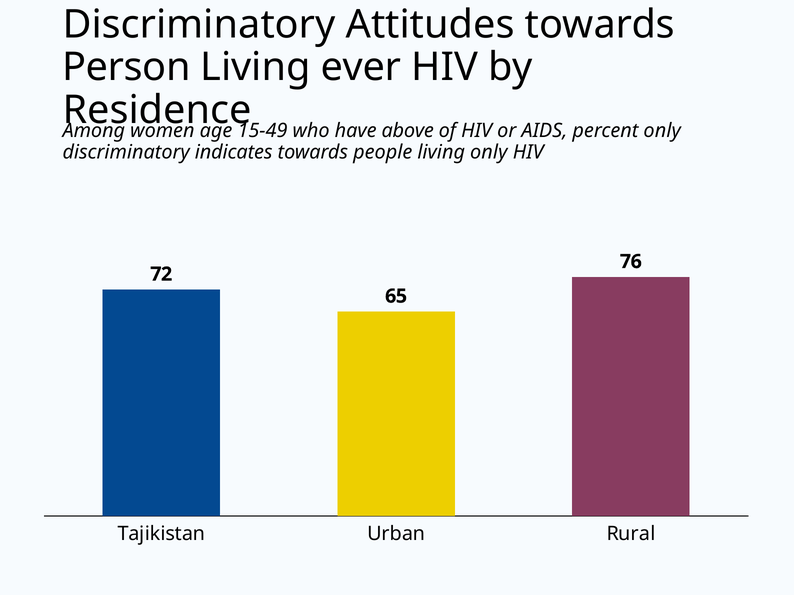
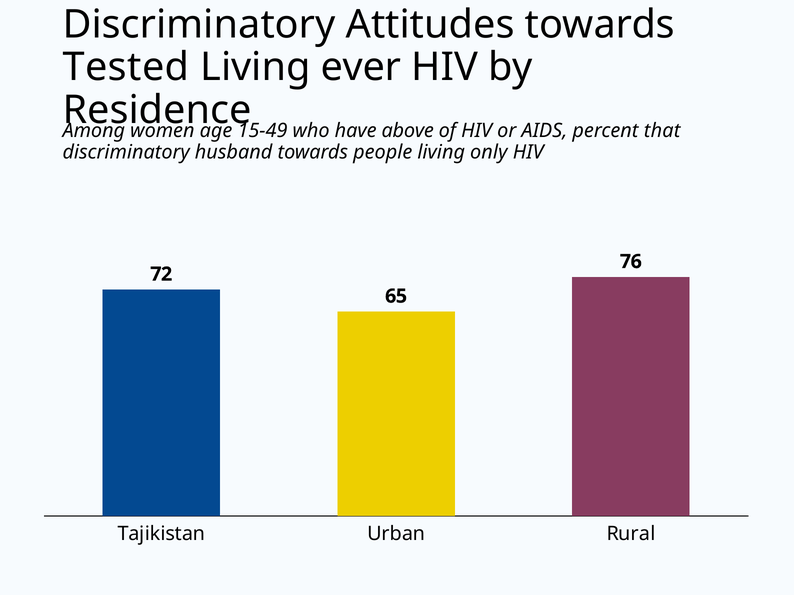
Person: Person -> Tested
percent only: only -> that
indicates: indicates -> husband
